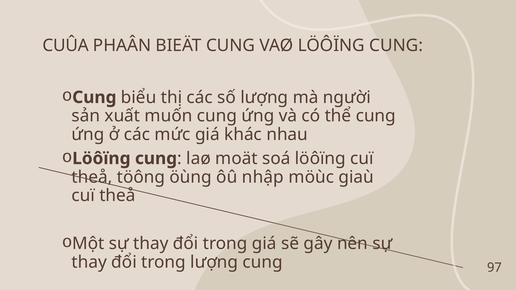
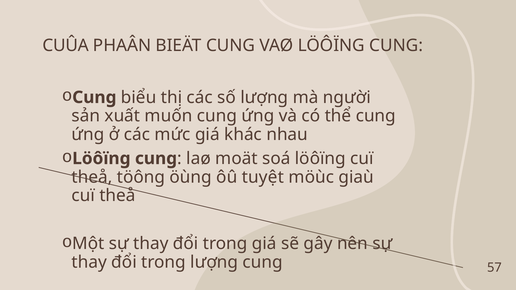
nhập: nhập -> tuyệt
97: 97 -> 57
